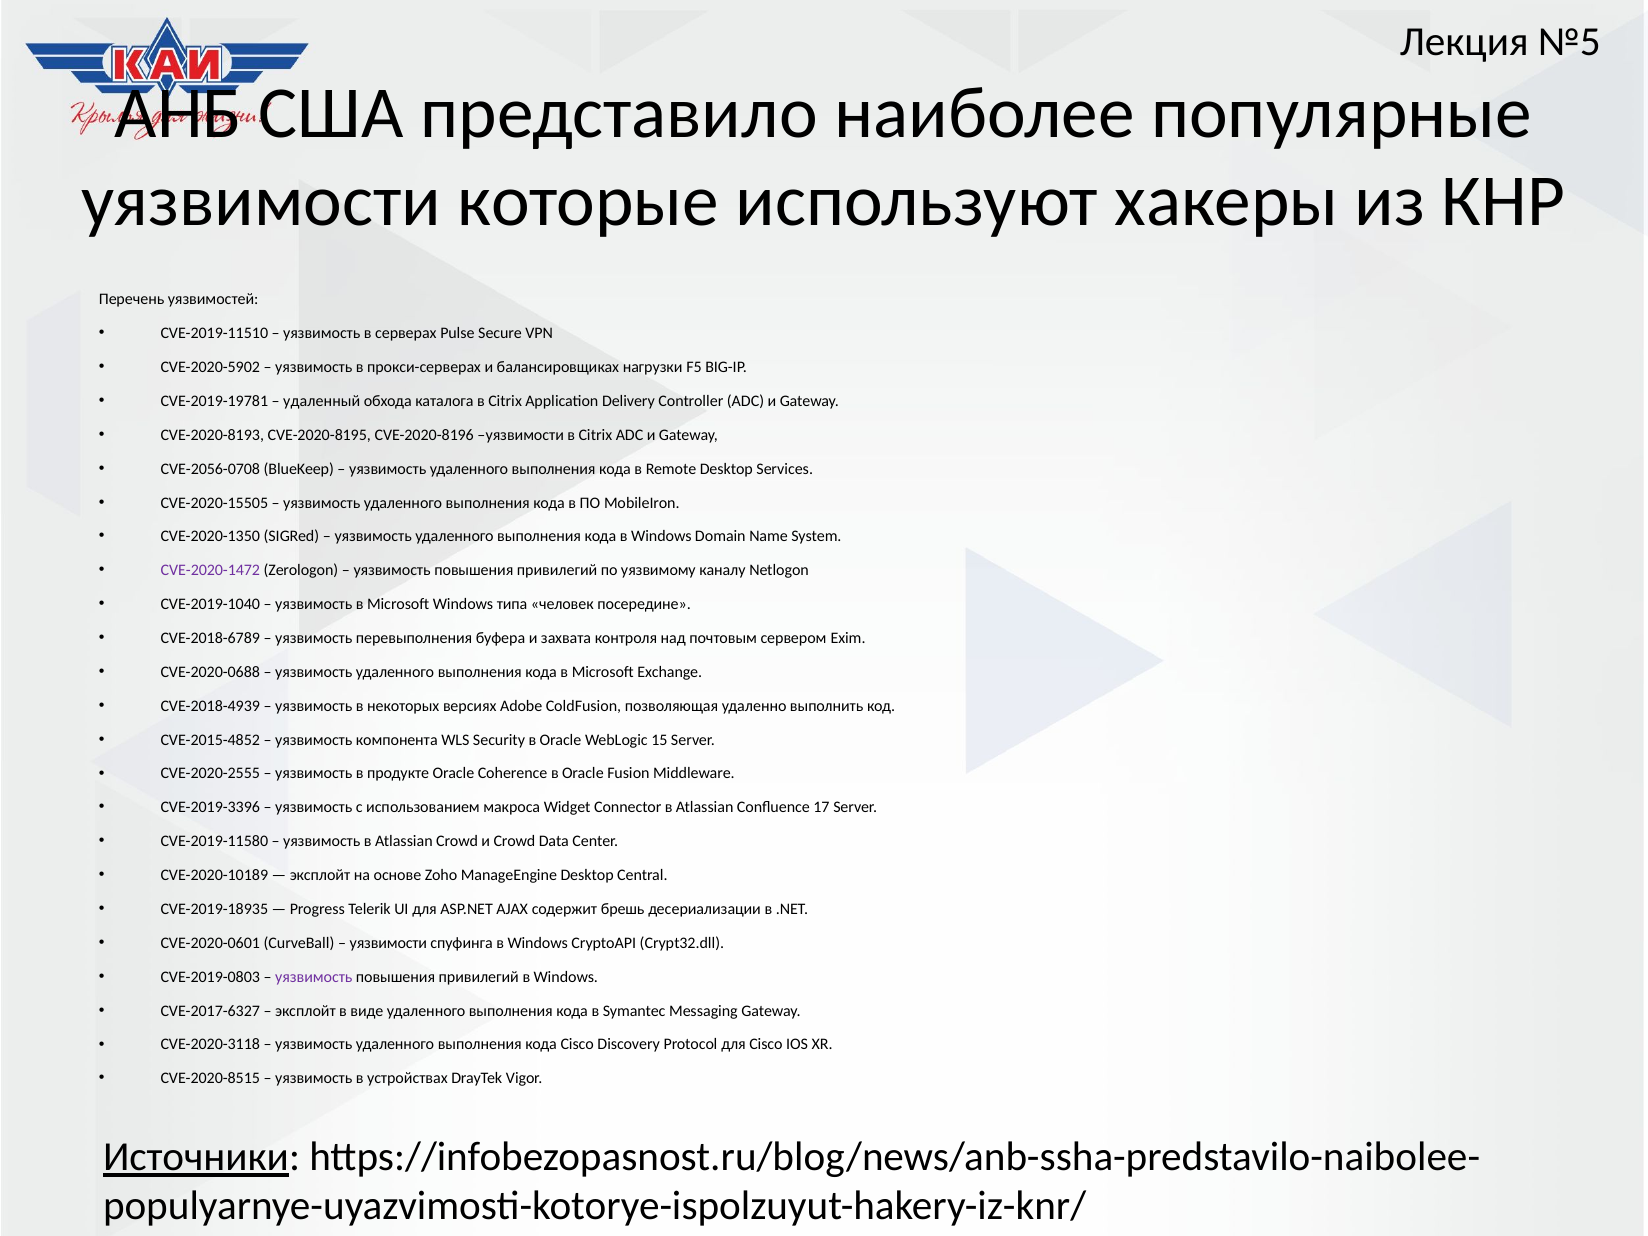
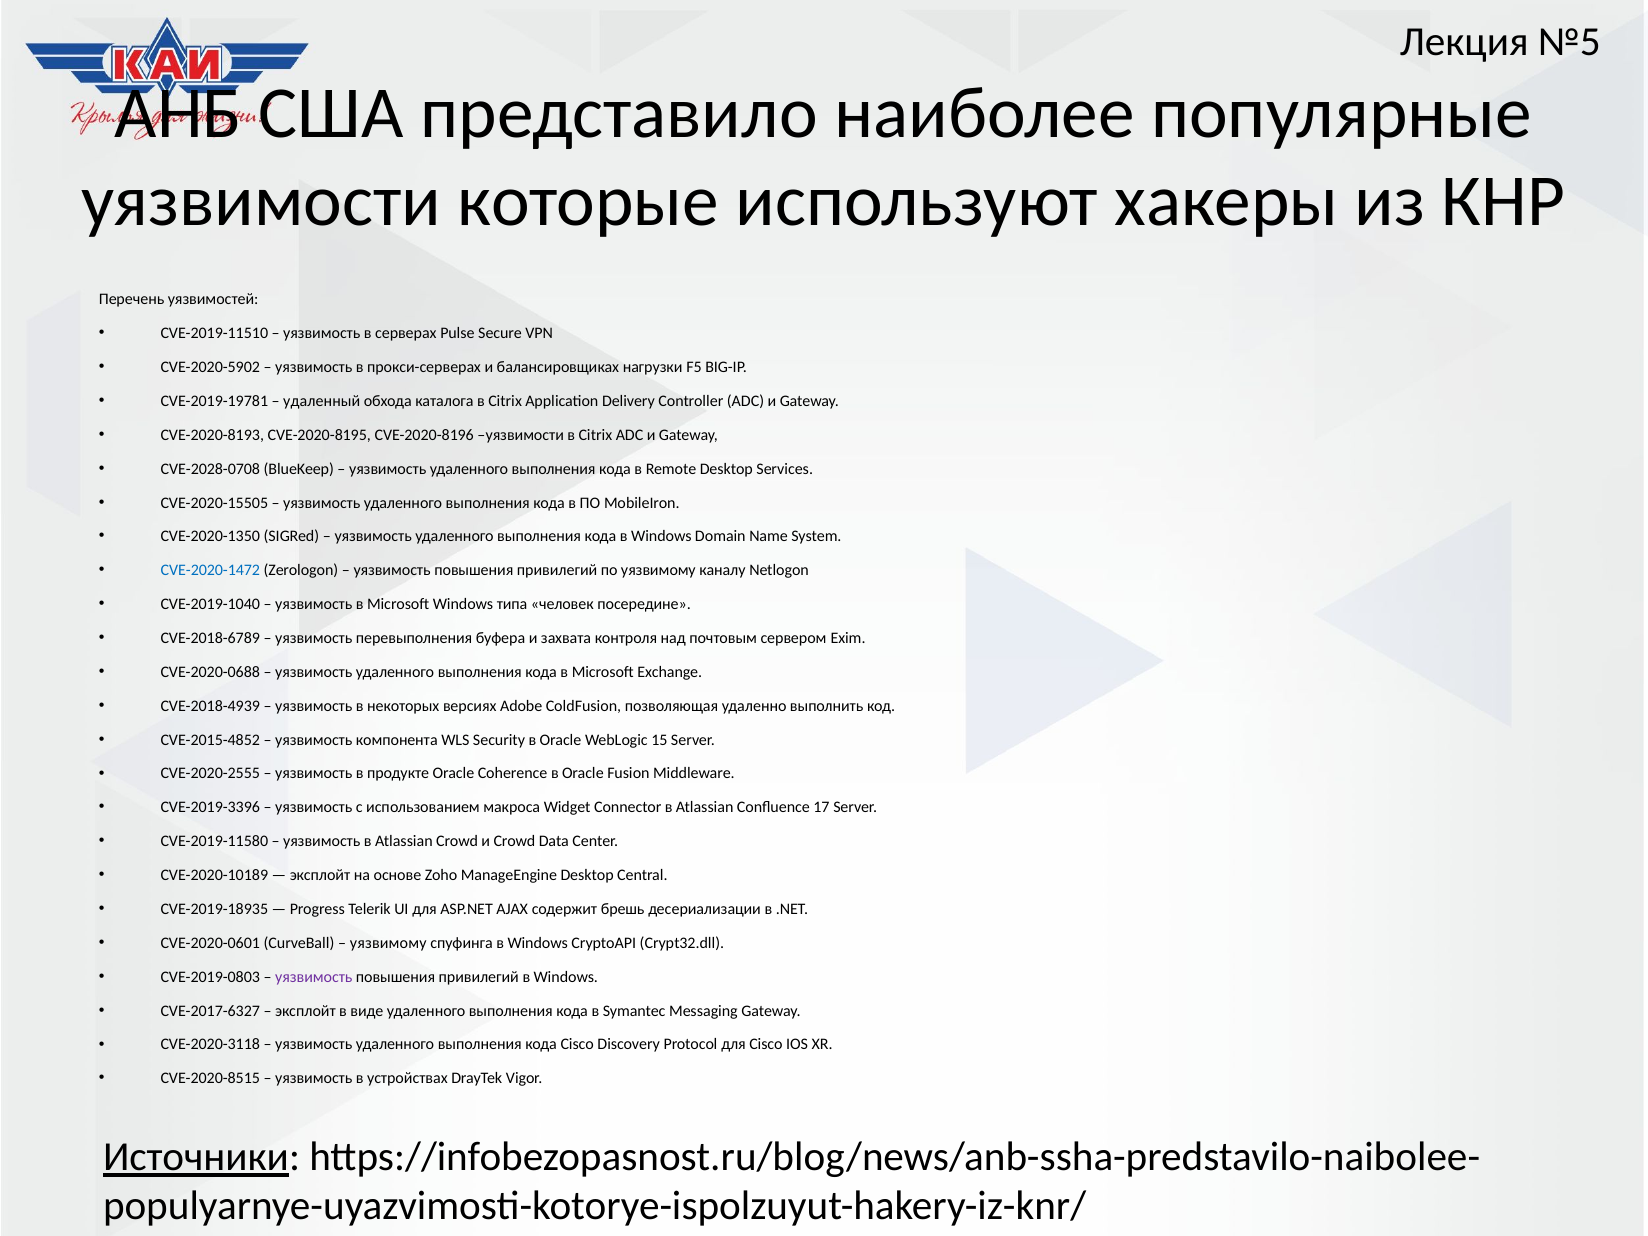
CVE-2056-0708: CVE-2056-0708 -> CVE-2028-0708
CVE-2020-1472 colour: purple -> blue
уязвимости at (388, 943): уязвимости -> уязвимому
